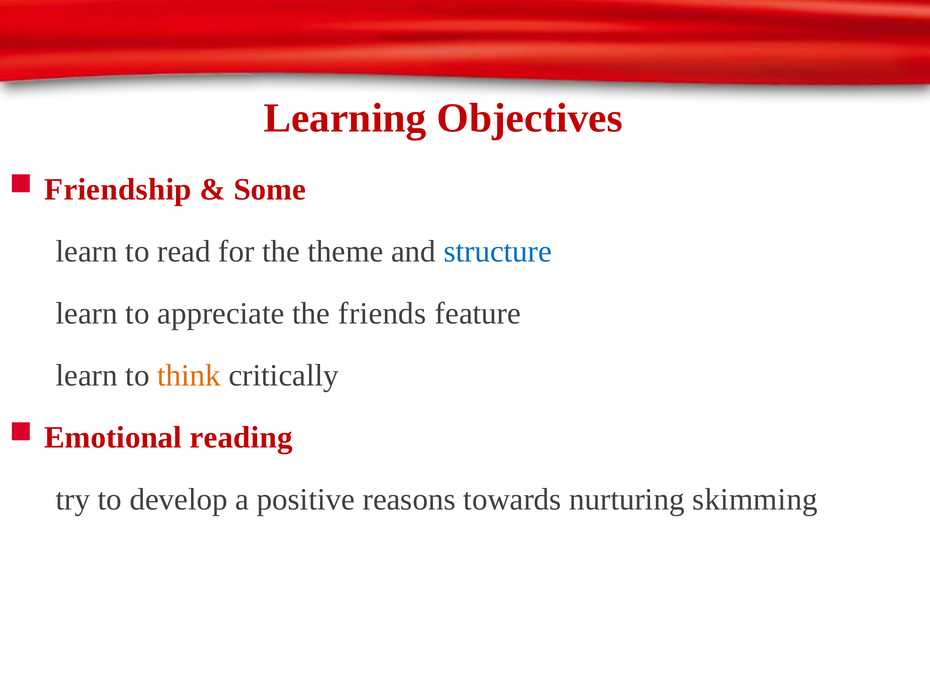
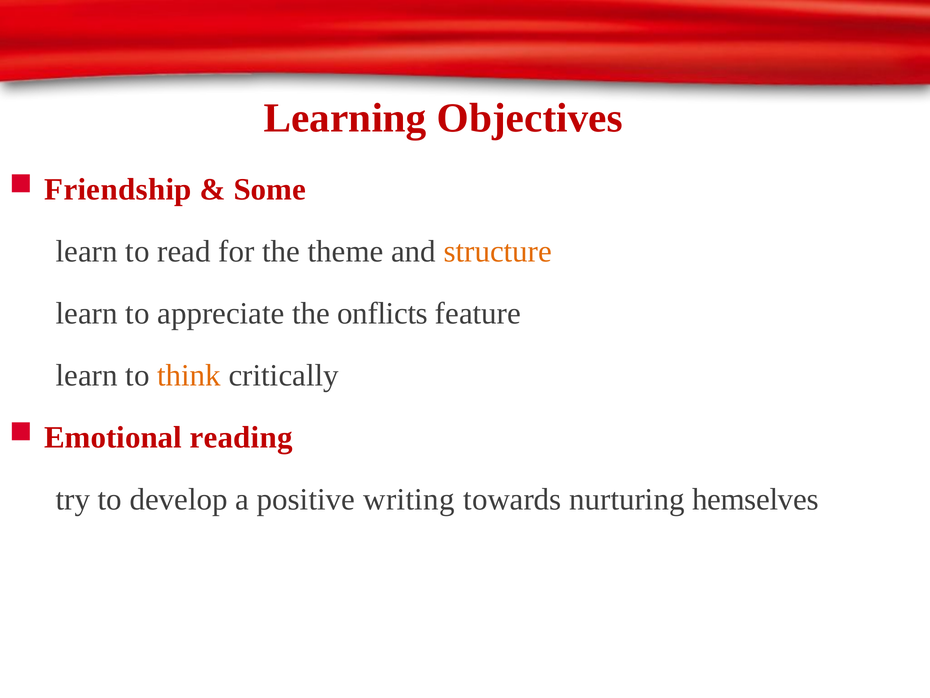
structure colour: blue -> orange
friends: friends -> onflicts
reasons: reasons -> writing
skimming: skimming -> hemselves
